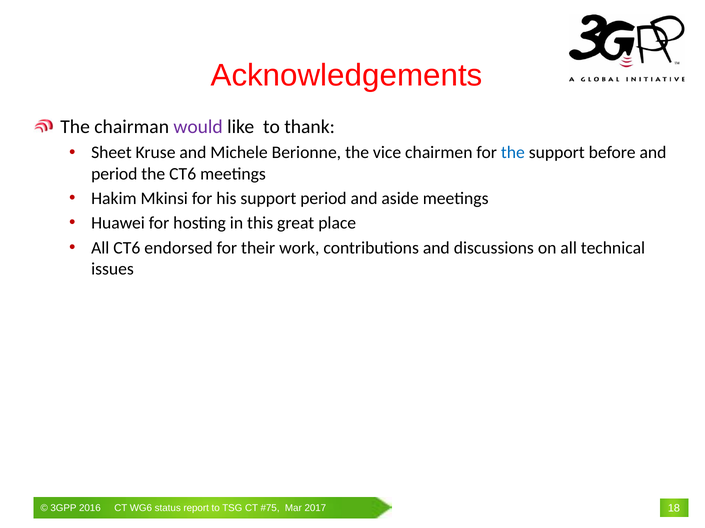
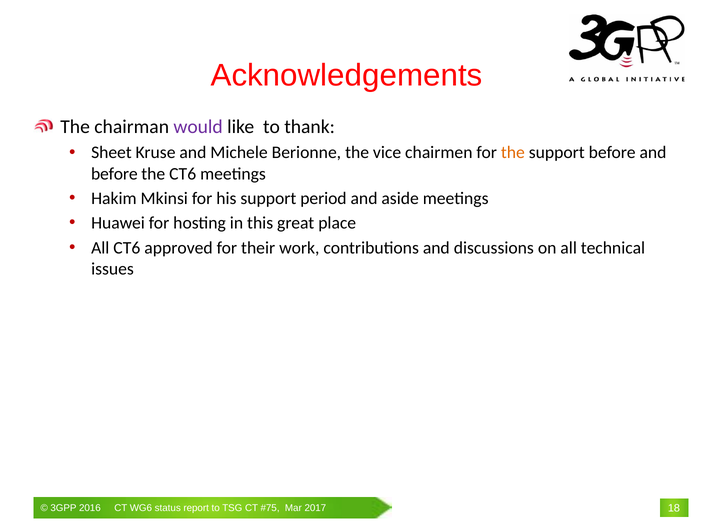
the at (513, 153) colour: blue -> orange
period at (114, 174): period -> before
endorsed: endorsed -> approved
